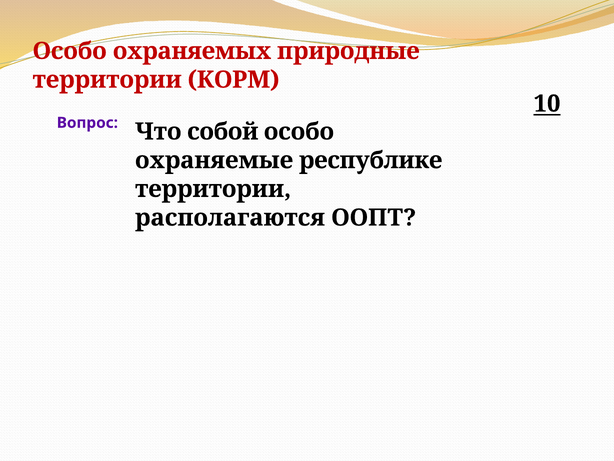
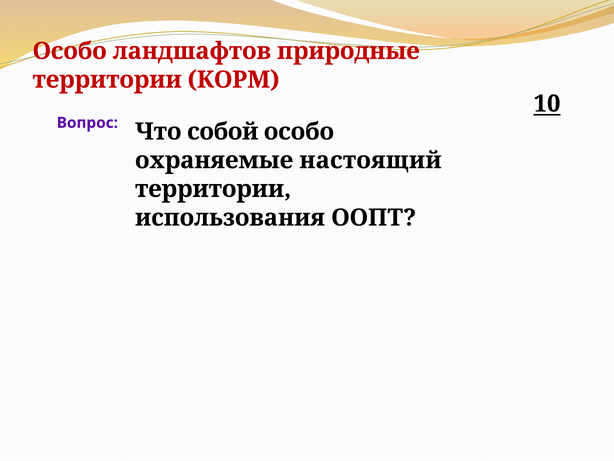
охраняемых: охраняемых -> ландшафтов
республике: республике -> настоящий
располагаются: располагаются -> использования
